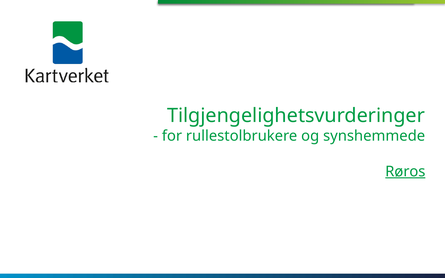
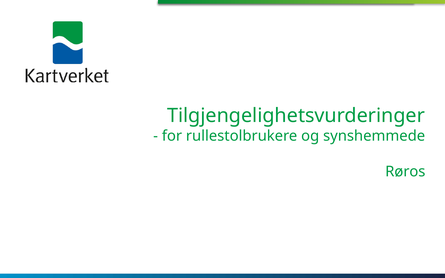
Røros underline: present -> none
